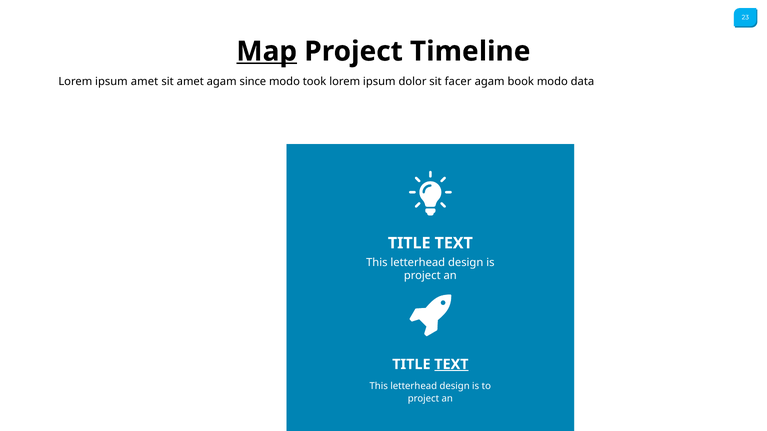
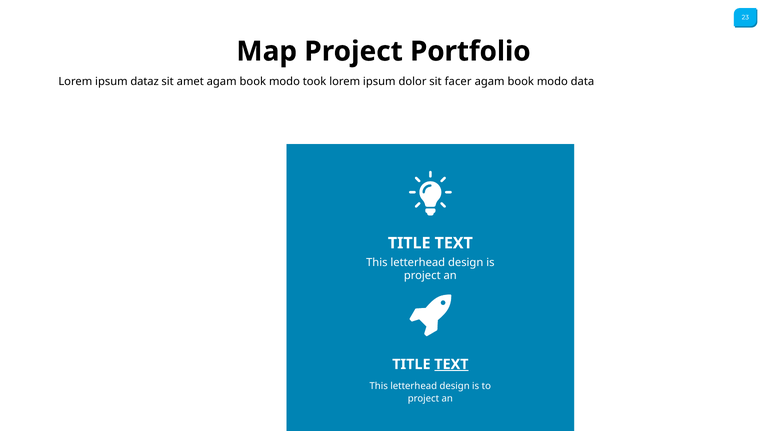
Map underline: present -> none
Timeline: Timeline -> Portfolio
ipsum amet: amet -> dataz
amet agam since: since -> book
